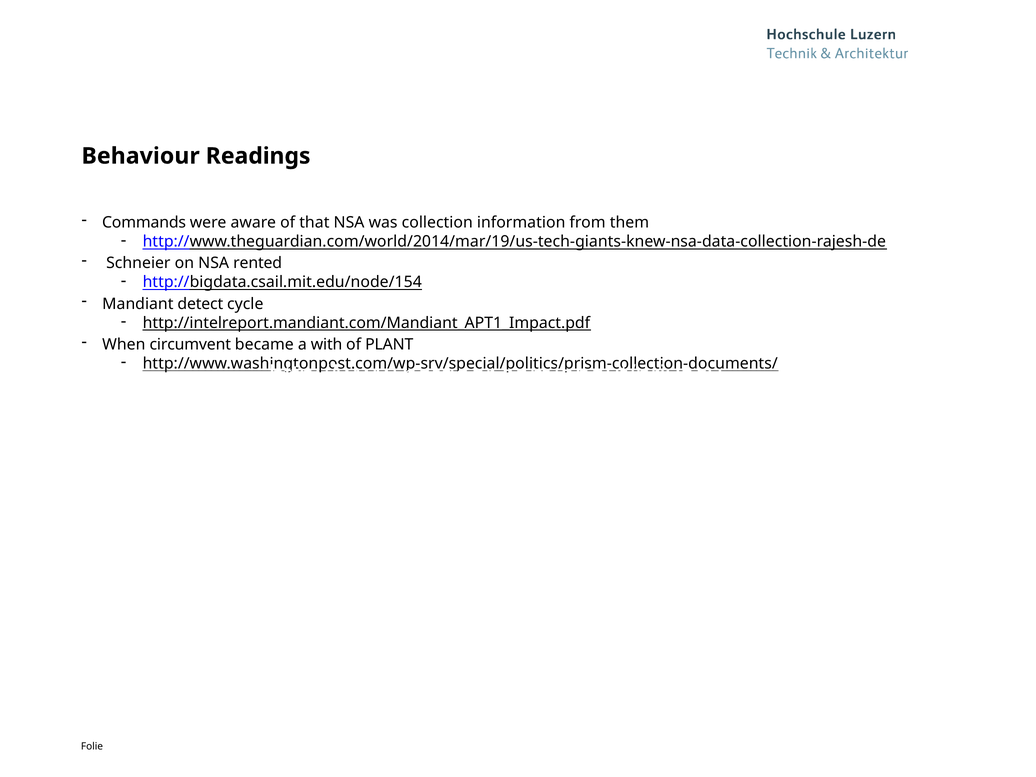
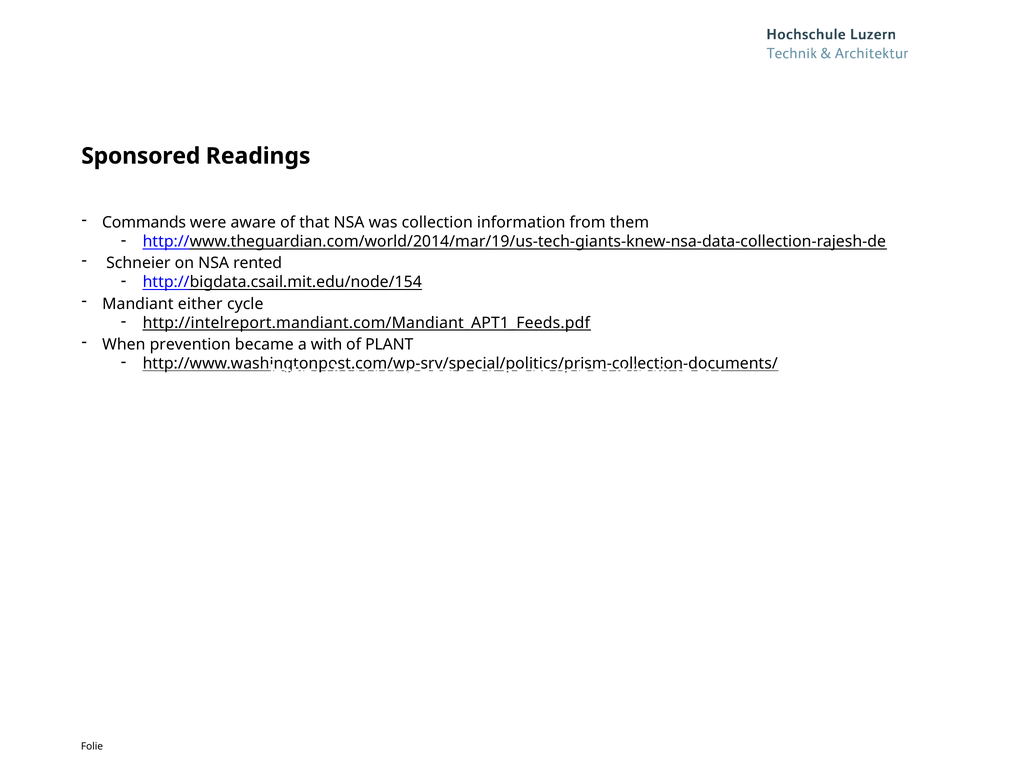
Behaviour: Behaviour -> Sponsored
detect: detect -> either
http://intelreport.mandiant.com/Mandiant_APT1_Impact.pdf: http://intelreport.mandiant.com/Mandiant_APT1_Impact.pdf -> http://intelreport.mandiant.com/Mandiant_APT1_Feeds.pdf
circumvent: circumvent -> prevention
